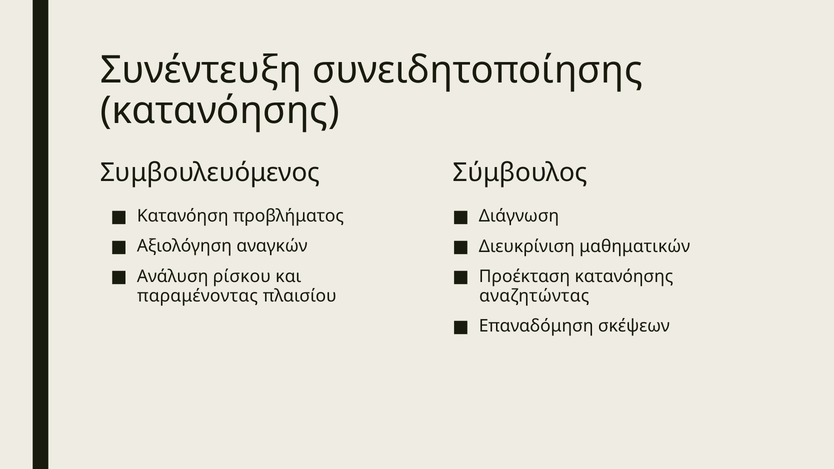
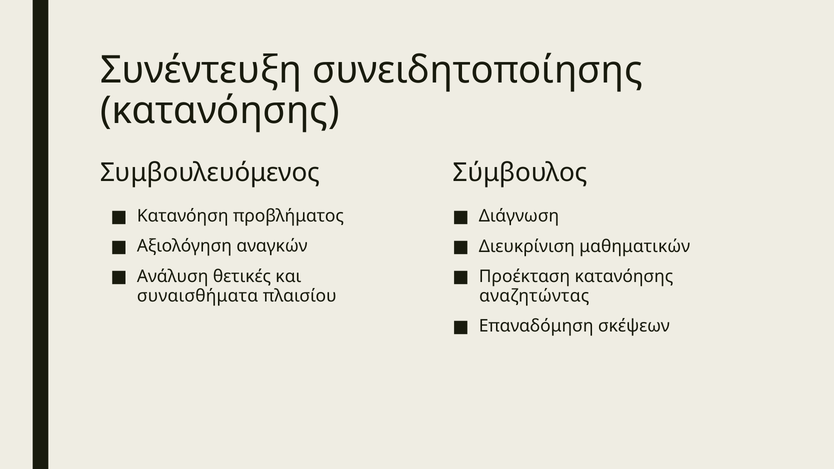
ρίσκου: ρίσκου -> θετικές
παραμένοντας: παραμένοντας -> συναισθήματα
